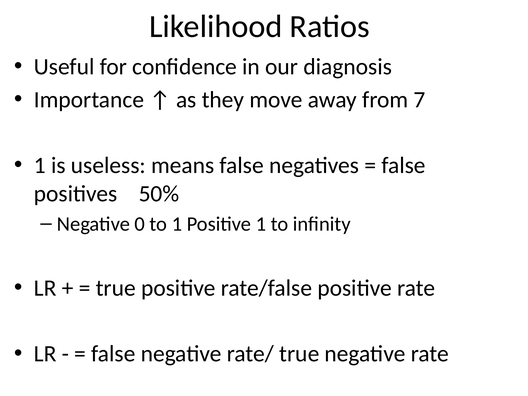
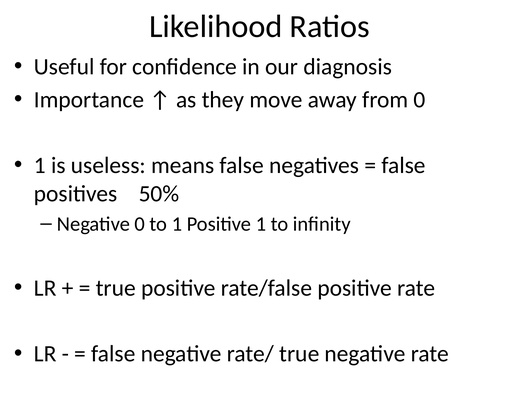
from 7: 7 -> 0
